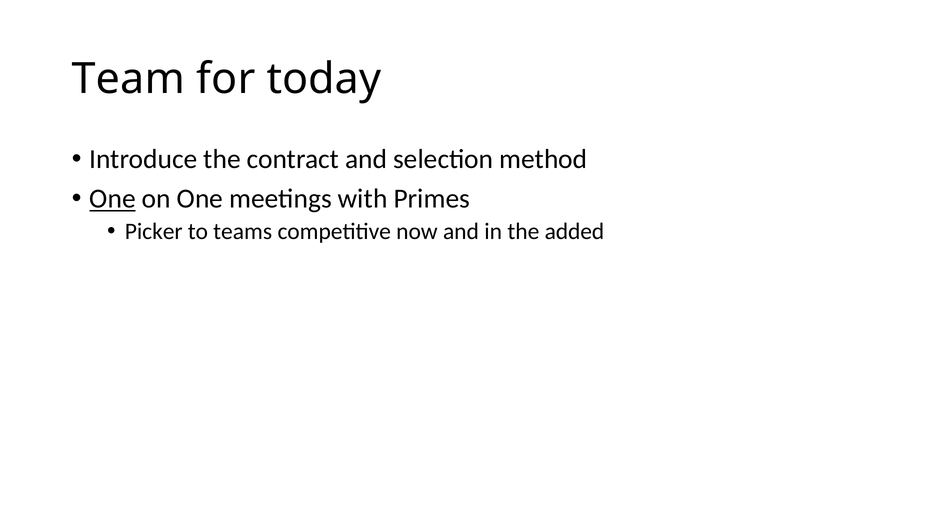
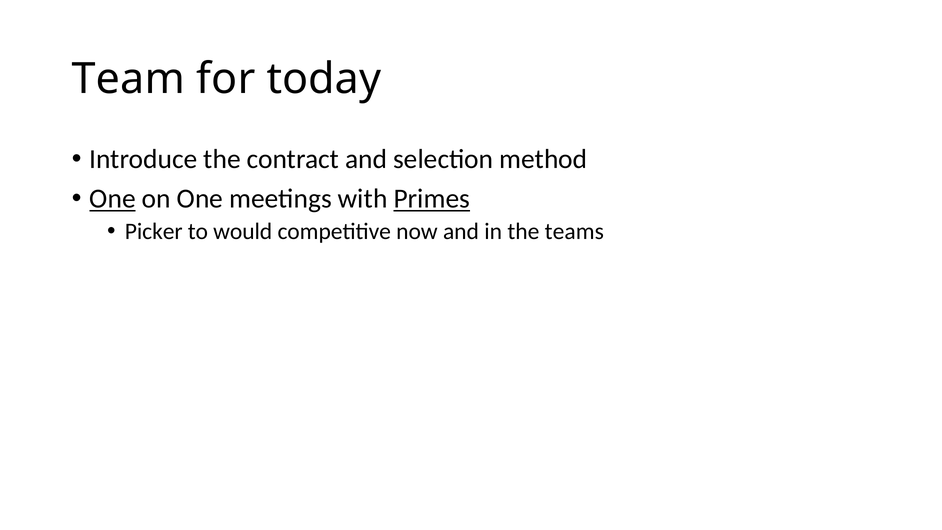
Primes underline: none -> present
teams: teams -> would
added: added -> teams
